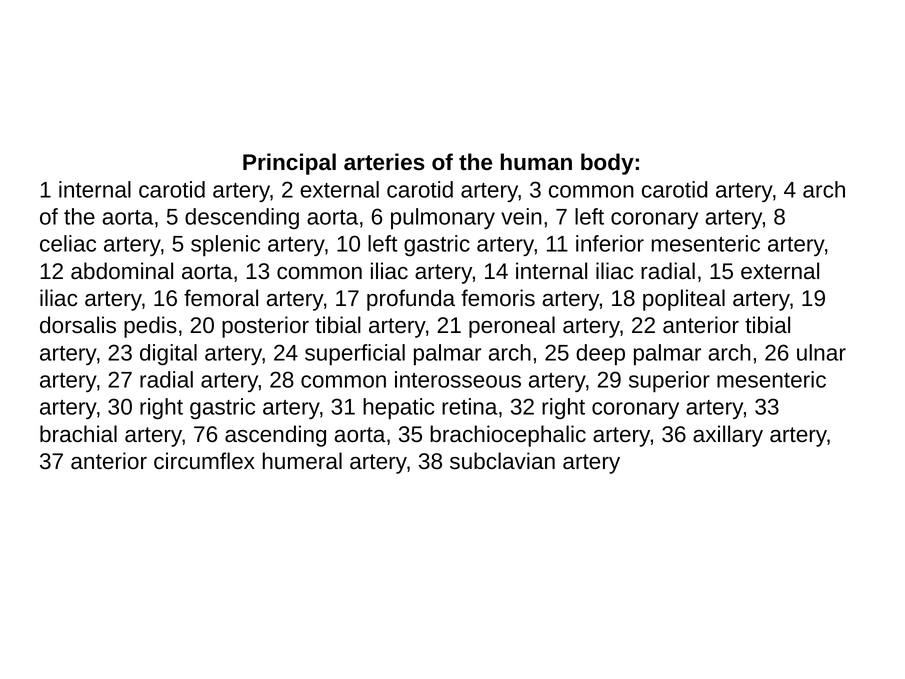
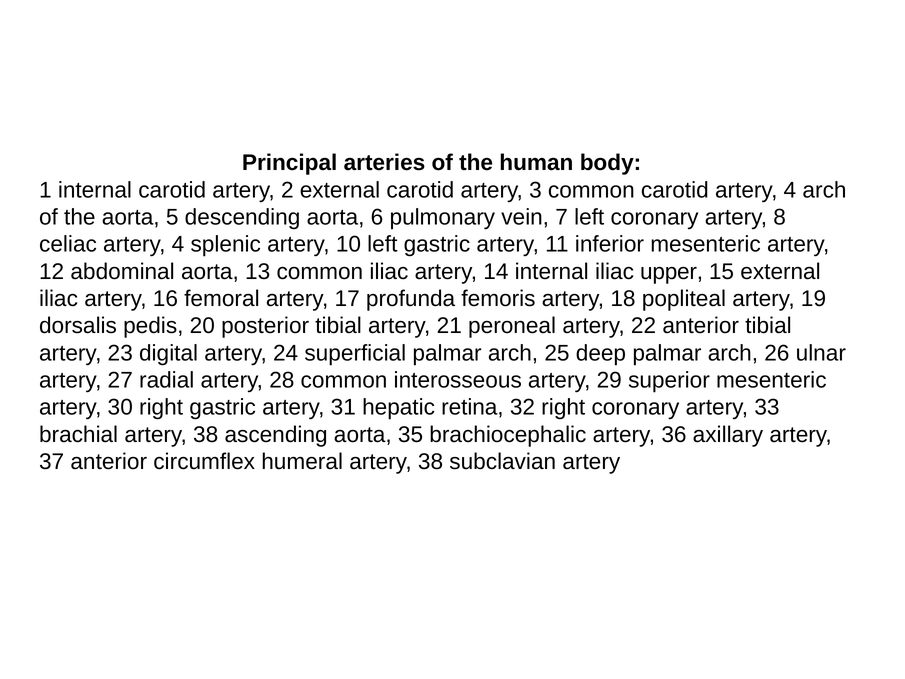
celiac artery 5: 5 -> 4
iliac radial: radial -> upper
brachial artery 76: 76 -> 38
